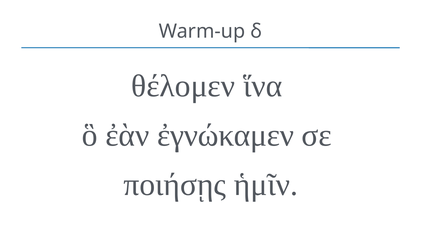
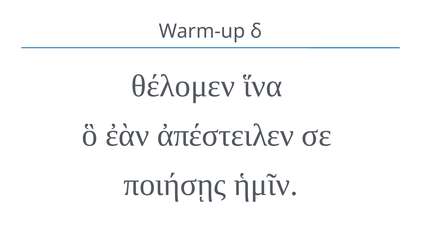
ἐγνώκαμεν: ἐγνώκαμεν -> ἀπέστειλεν
